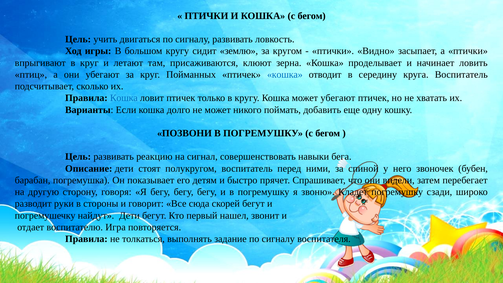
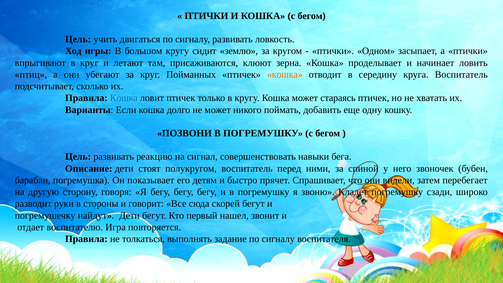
Видно: Видно -> Одном
кошка at (285, 75) colour: blue -> orange
может убегают: убегают -> стараясь
